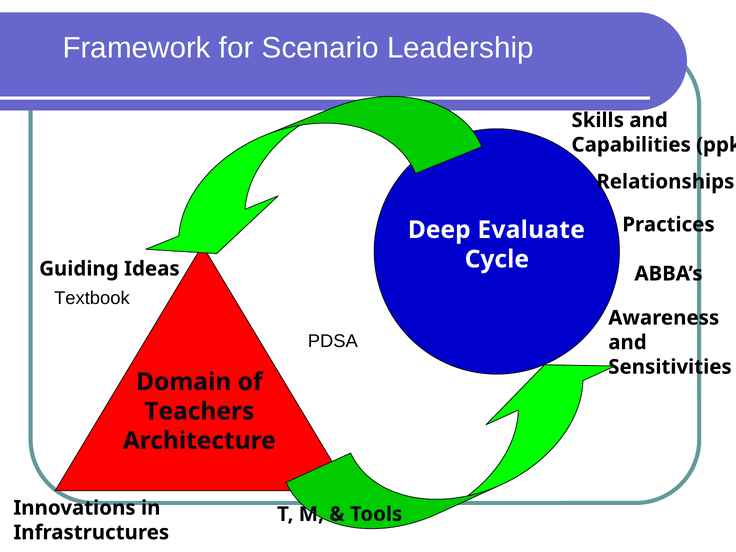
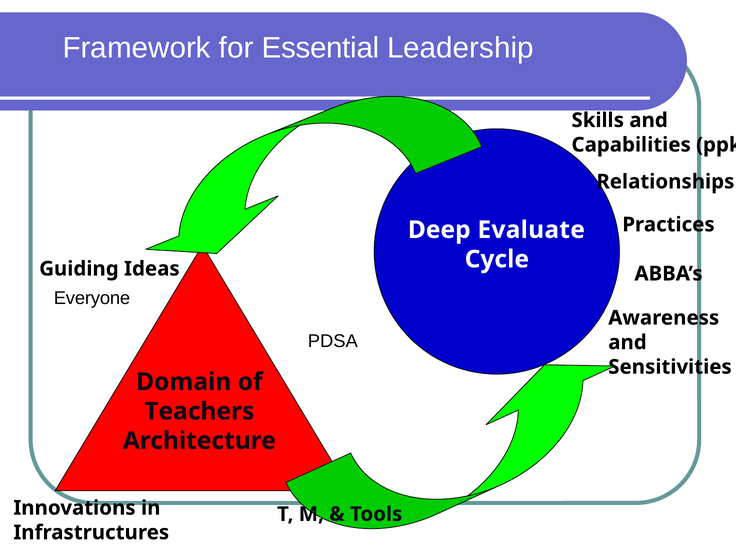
Scenario: Scenario -> Essential
Textbook: Textbook -> Everyone
